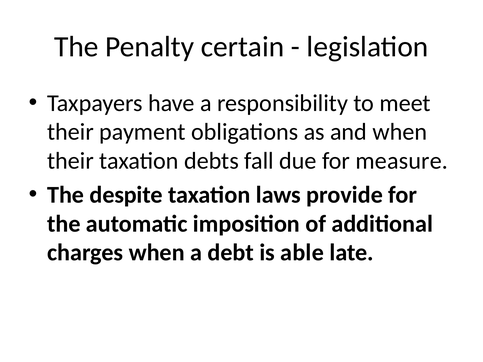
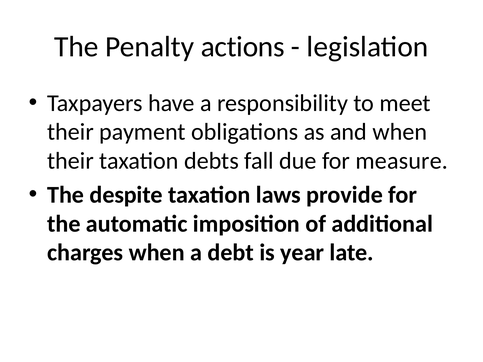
certain: certain -> actions
able: able -> year
